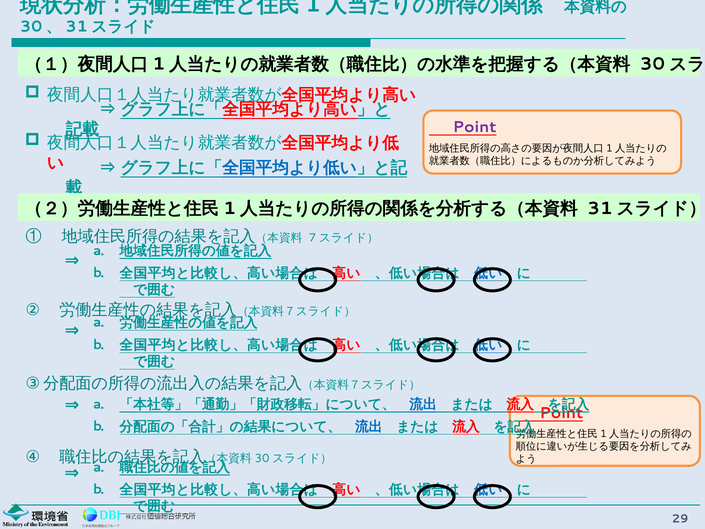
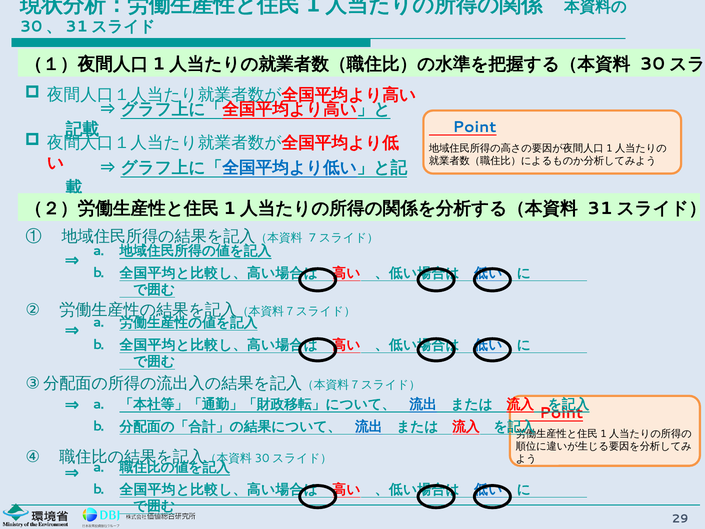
Point at (475, 127) colour: purple -> blue
